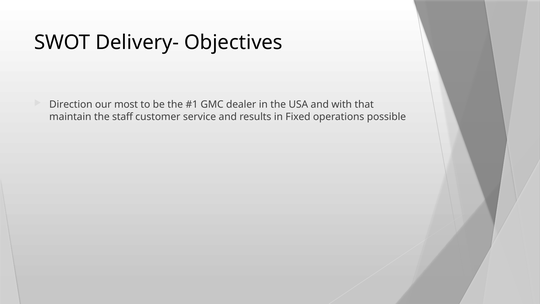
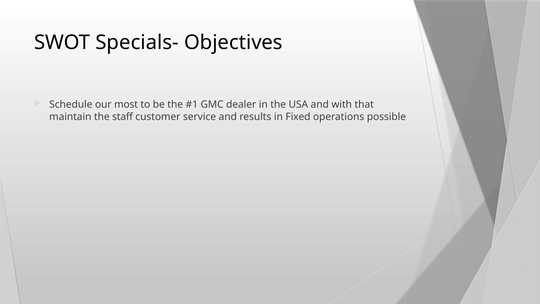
Delivery-: Delivery- -> Specials-
Direction: Direction -> Schedule
